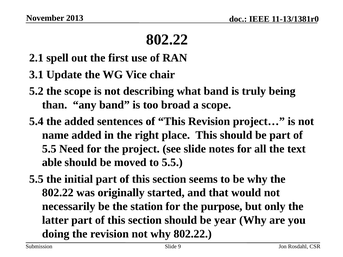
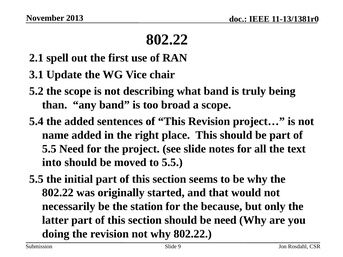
able: able -> into
purpose: purpose -> because
be year: year -> need
